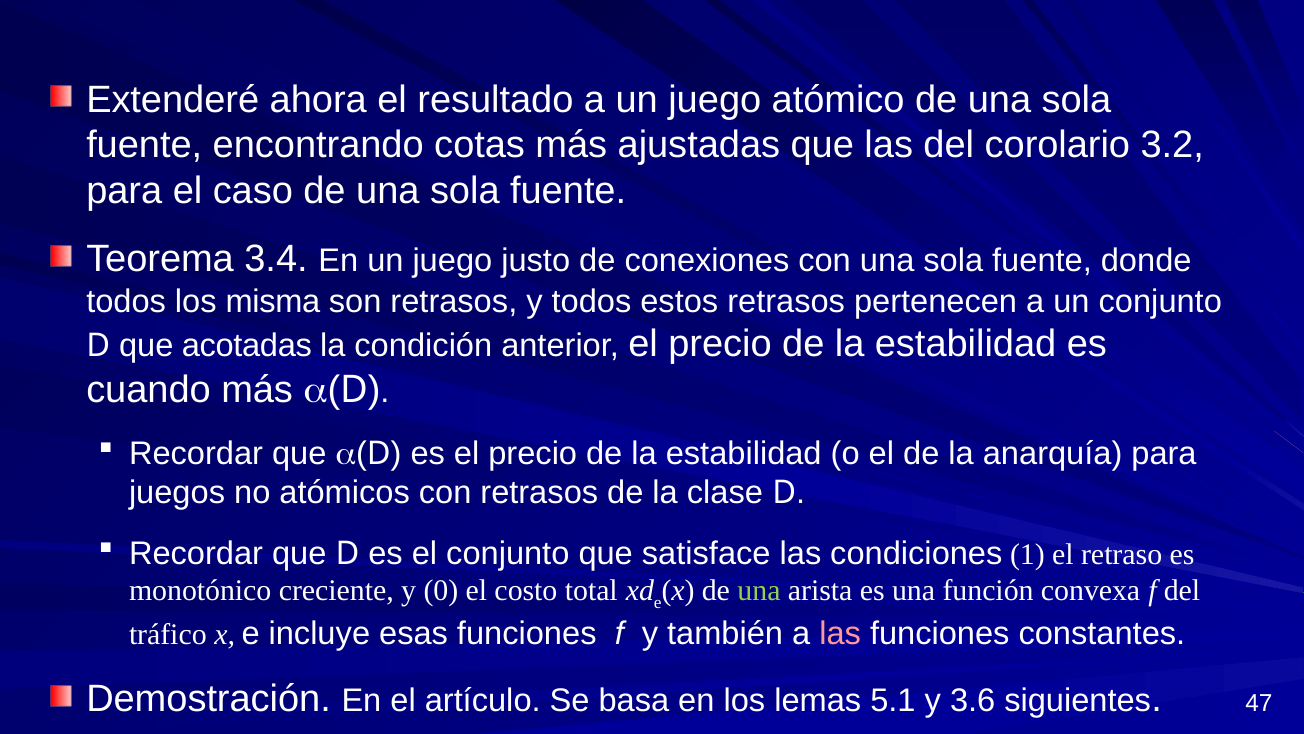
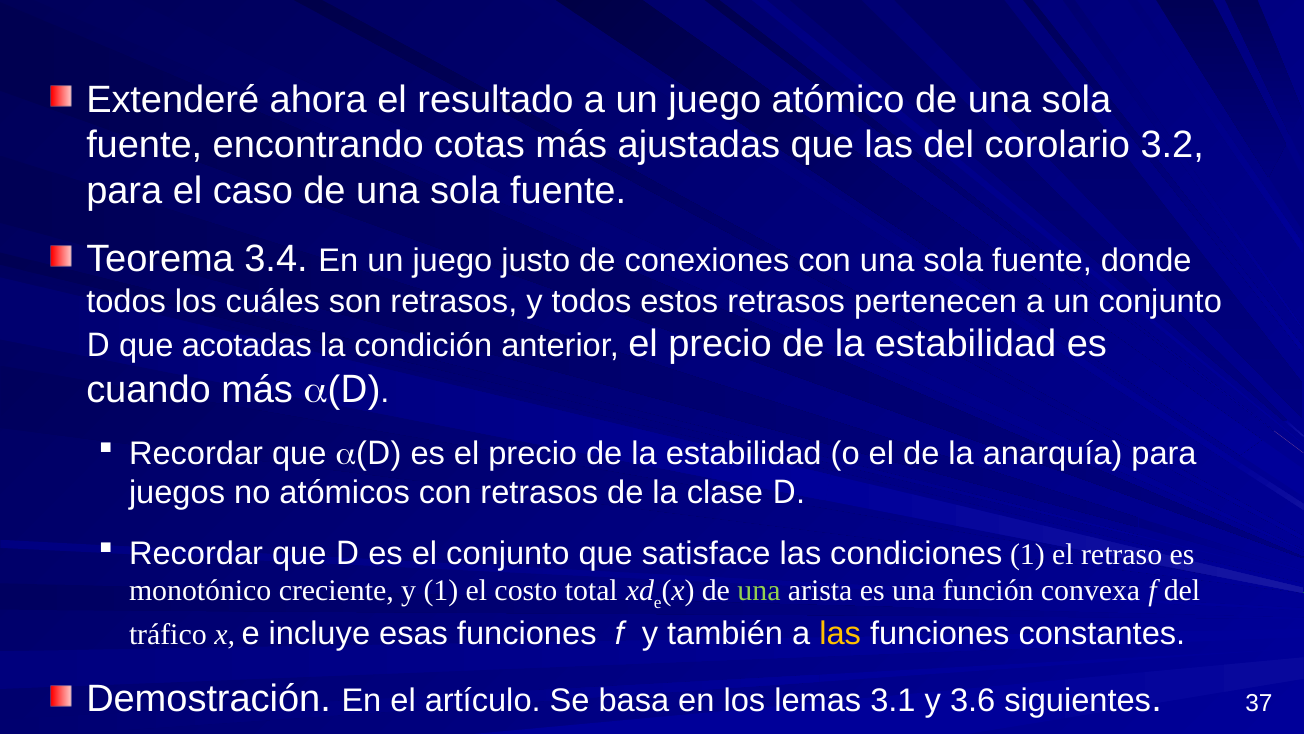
misma: misma -> cuáles
y 0: 0 -> 1
las at (840, 633) colour: pink -> yellow
5.1: 5.1 -> 3.1
47: 47 -> 37
